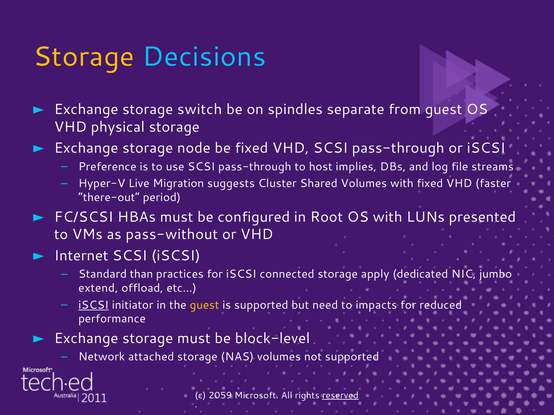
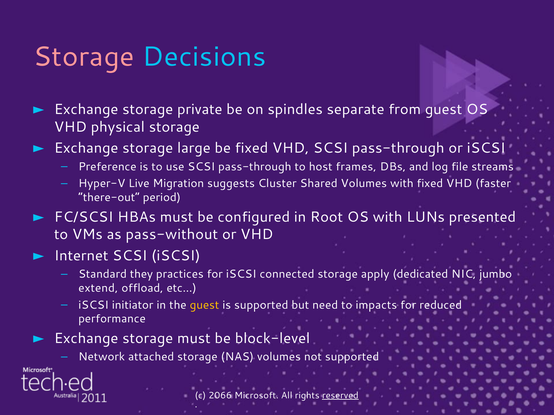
Storage at (84, 57) colour: yellow -> pink
switch: switch -> private
node: node -> large
implies: implies -> frames
than: than -> they
iSCSI at (94, 305) underline: present -> none
2059: 2059 -> 2066
